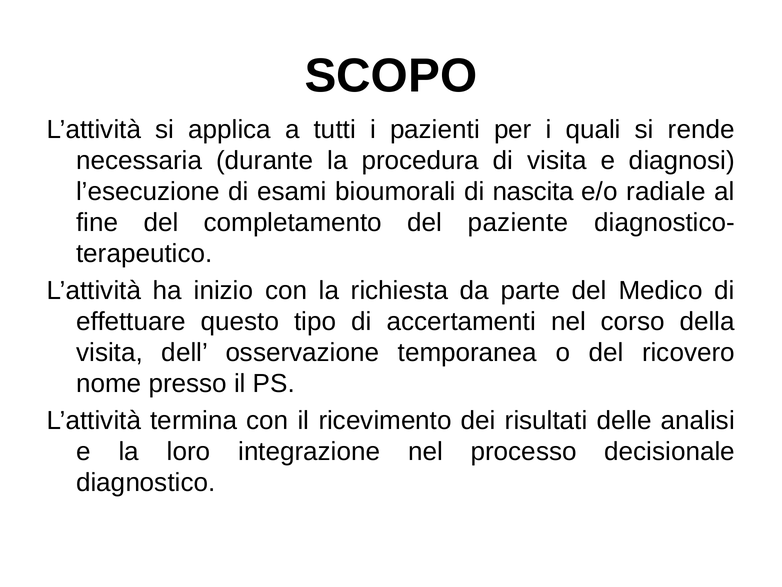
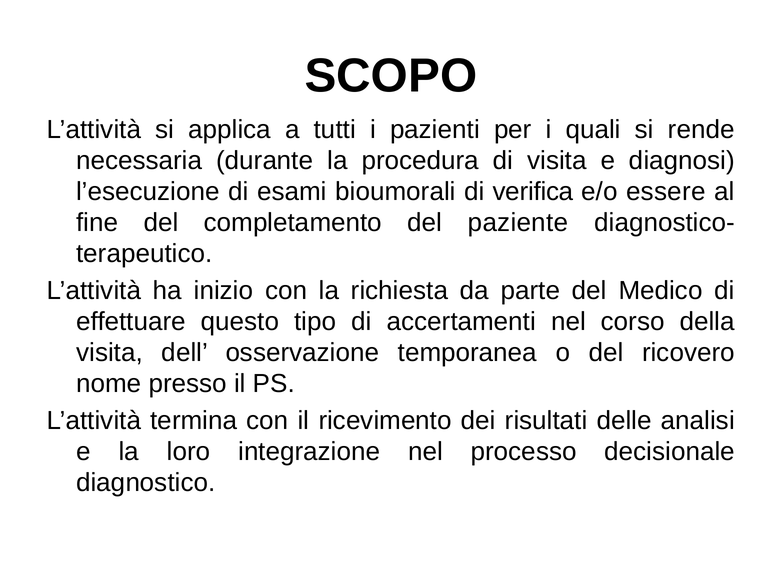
nascita: nascita -> verifica
radiale: radiale -> essere
